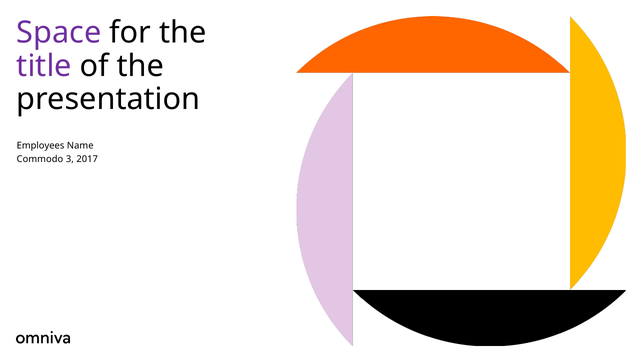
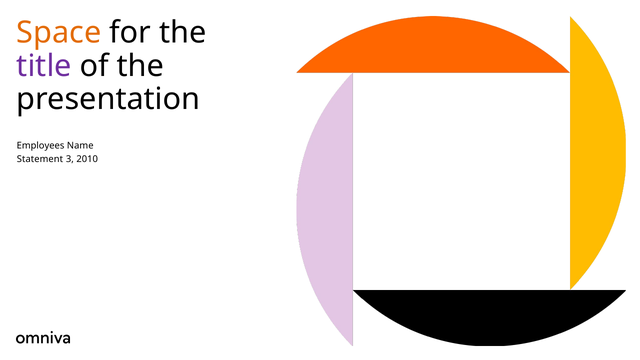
Space colour: purple -> orange
Commodo: Commodo -> Statement
2017: 2017 -> 2010
